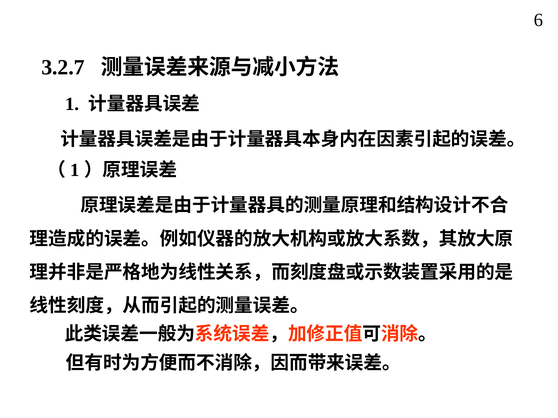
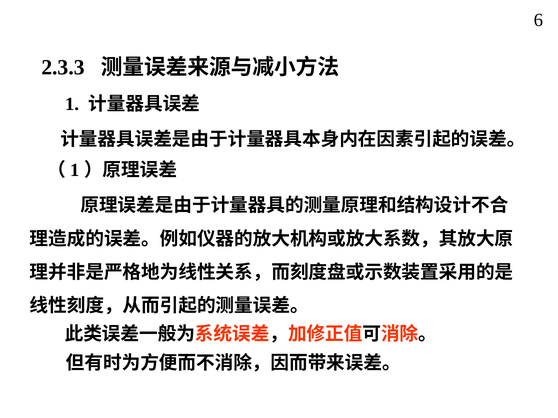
3.2.7: 3.2.7 -> 2.3.3
